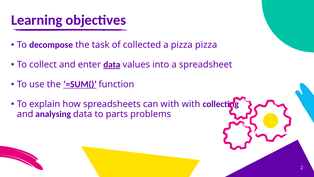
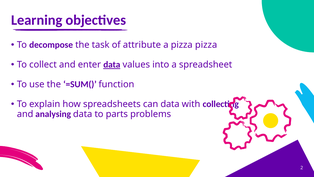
collected: collected -> attribute
=SUM( underline: present -> none
can with: with -> data
